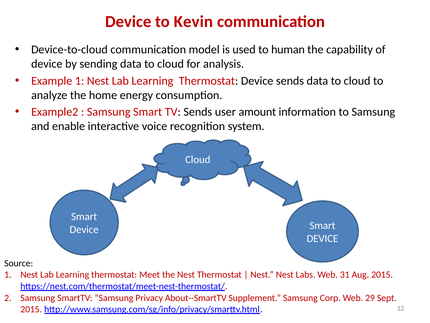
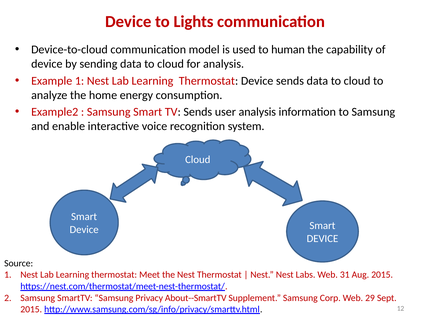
Kevin: Kevin -> Lights
user amount: amount -> analysis
